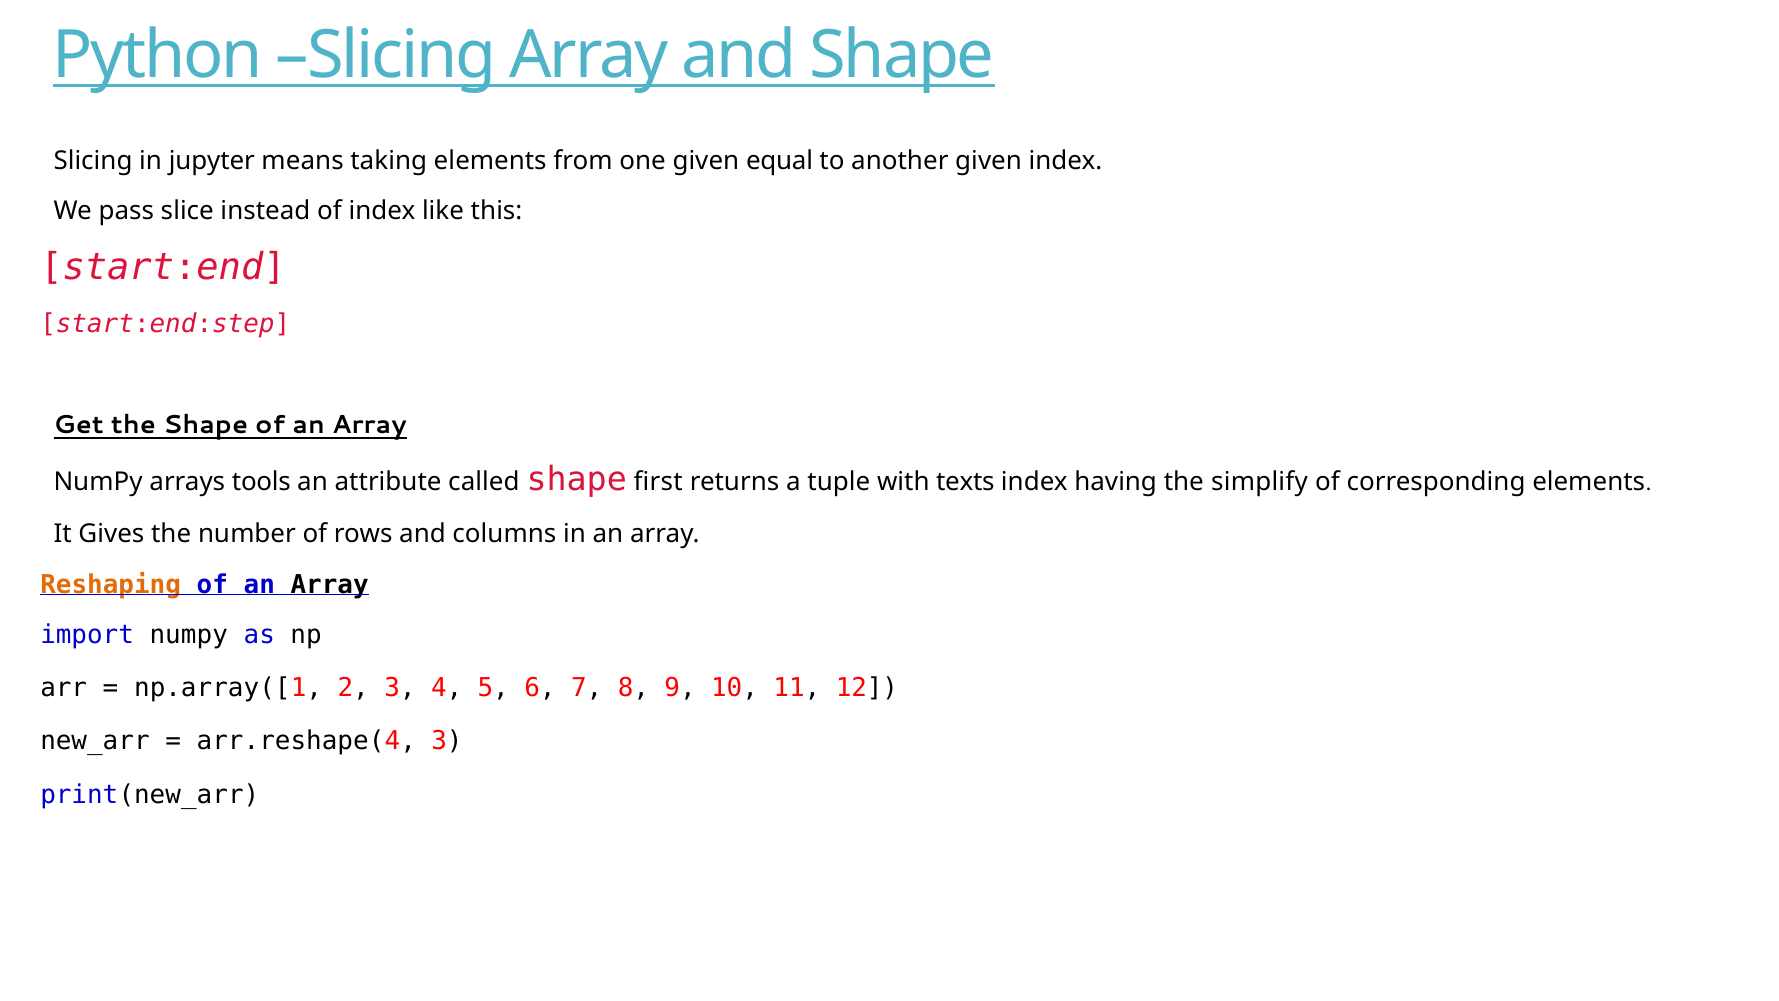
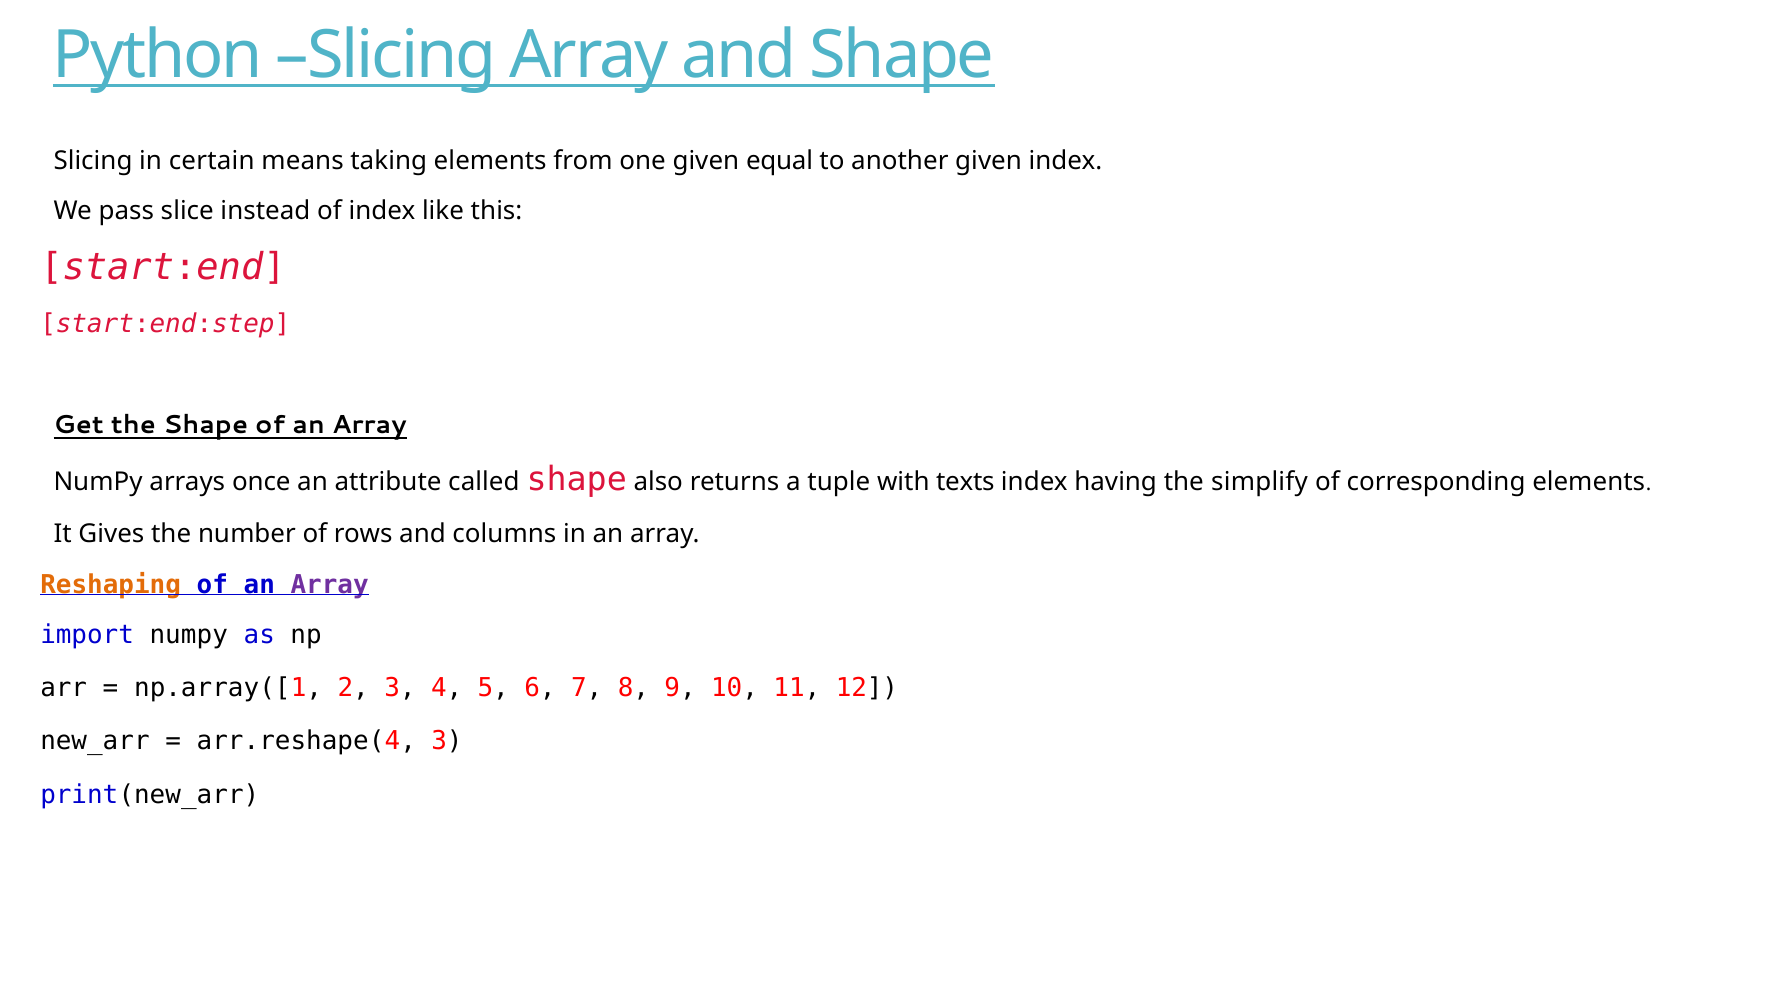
jupyter: jupyter -> certain
tools: tools -> once
first: first -> also
Array at (330, 584) colour: black -> purple
